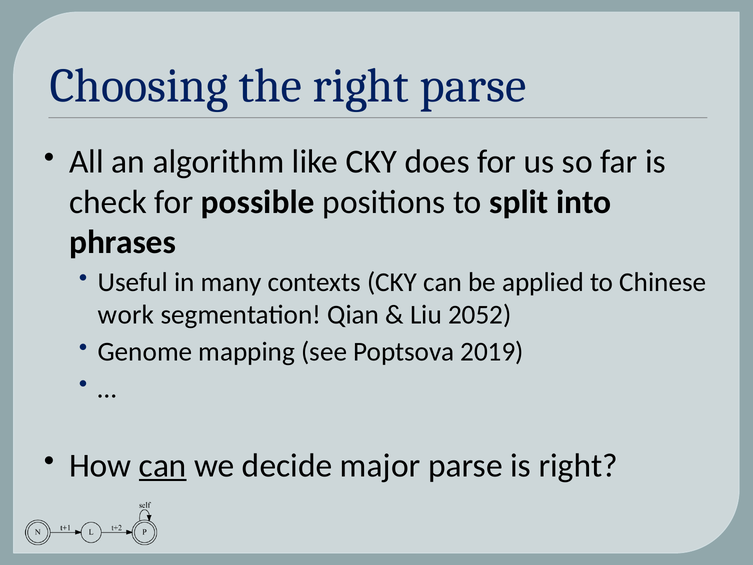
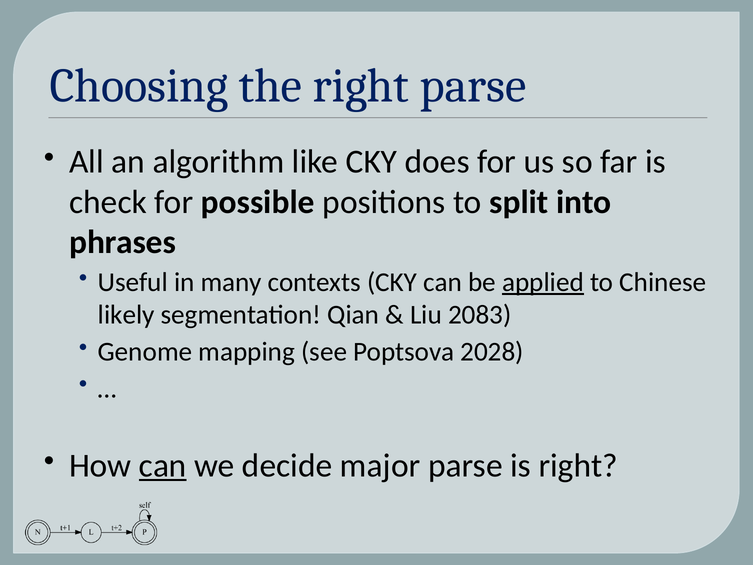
applied underline: none -> present
work: work -> likely
2052: 2052 -> 2083
2019: 2019 -> 2028
